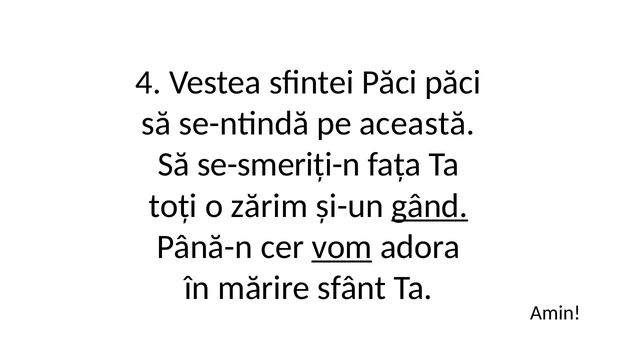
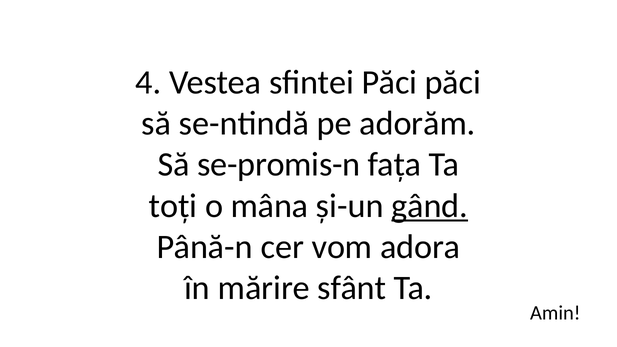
această: această -> adorăm
se-smeriți-n: se-smeriți-n -> se-promis-n
zărim: zărim -> mâna
vom underline: present -> none
